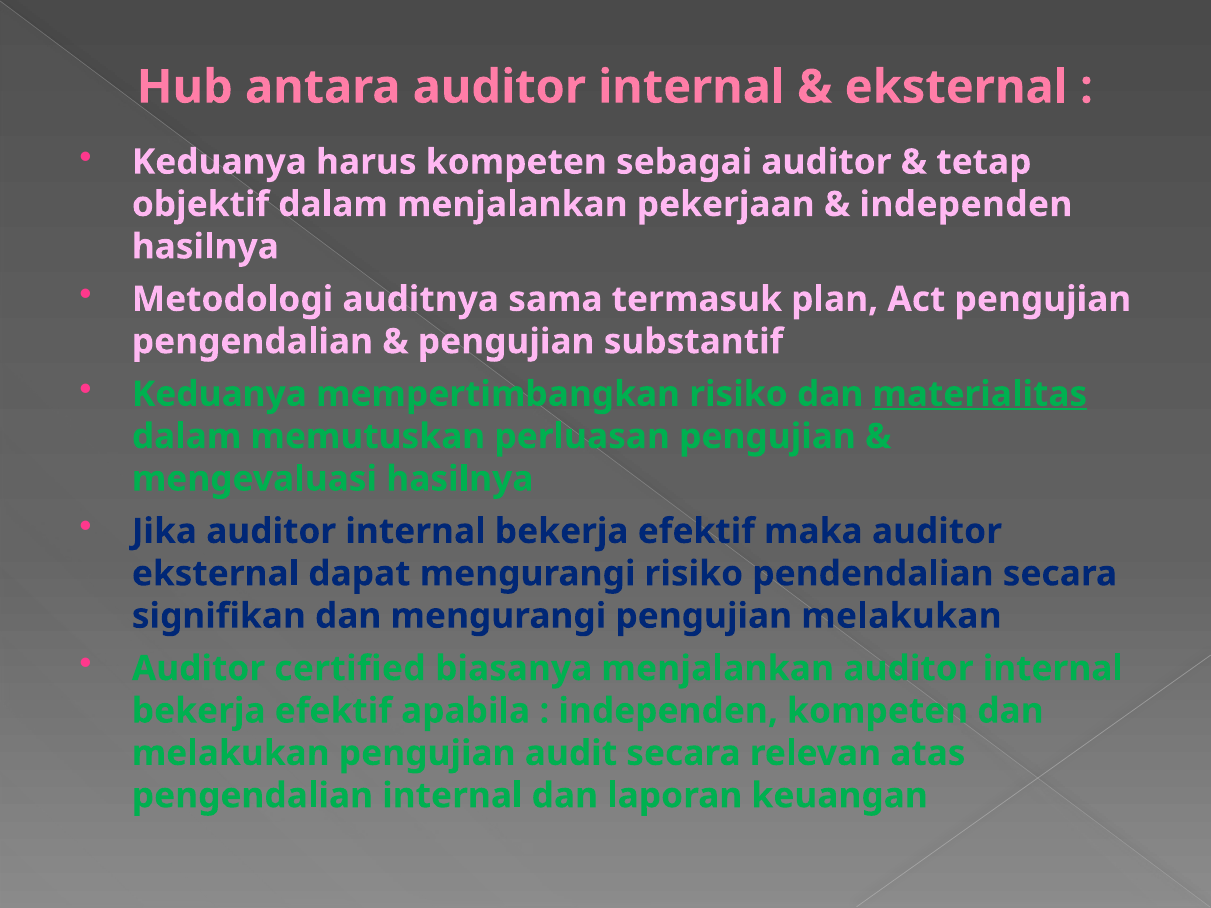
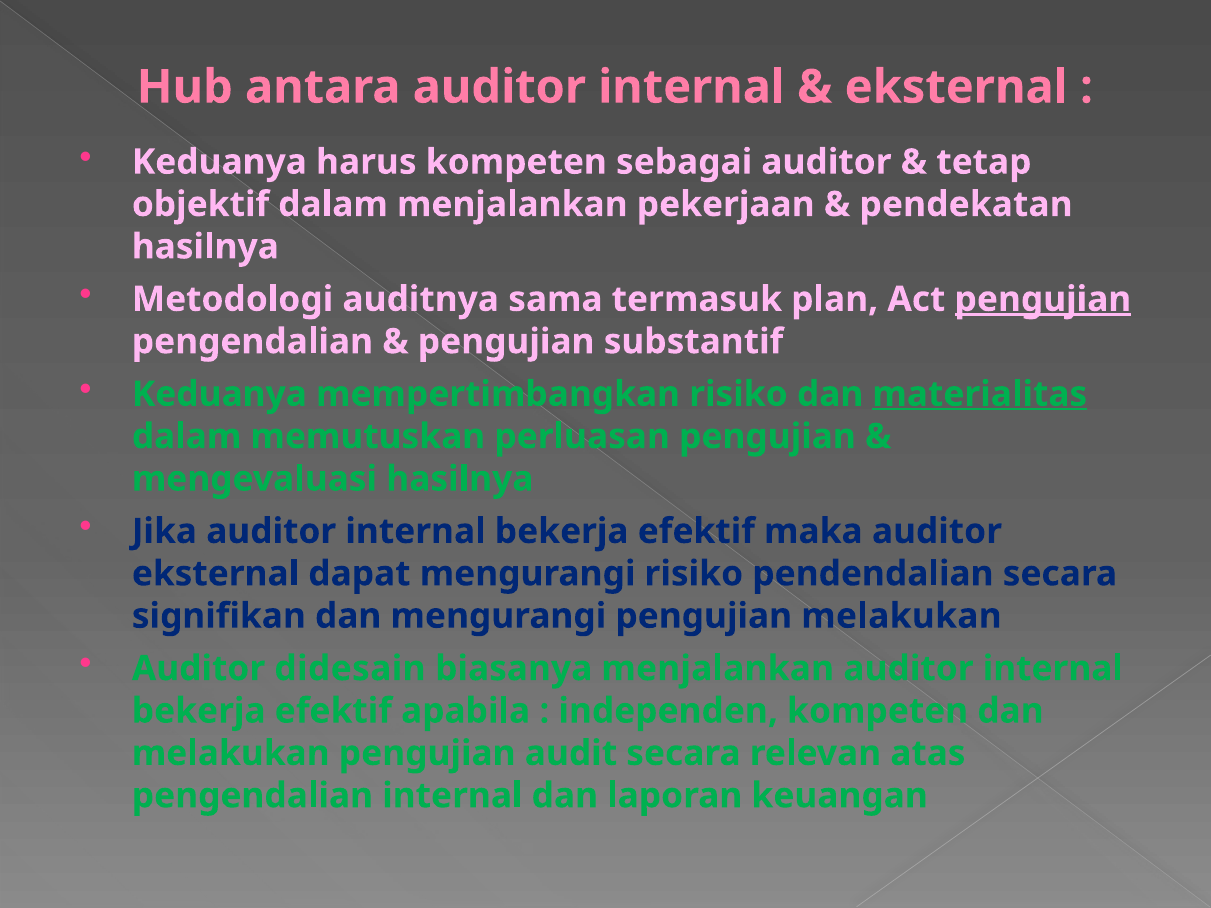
independen at (966, 204): independen -> pendekatan
pengujian at (1043, 299) underline: none -> present
certified: certified -> didesain
